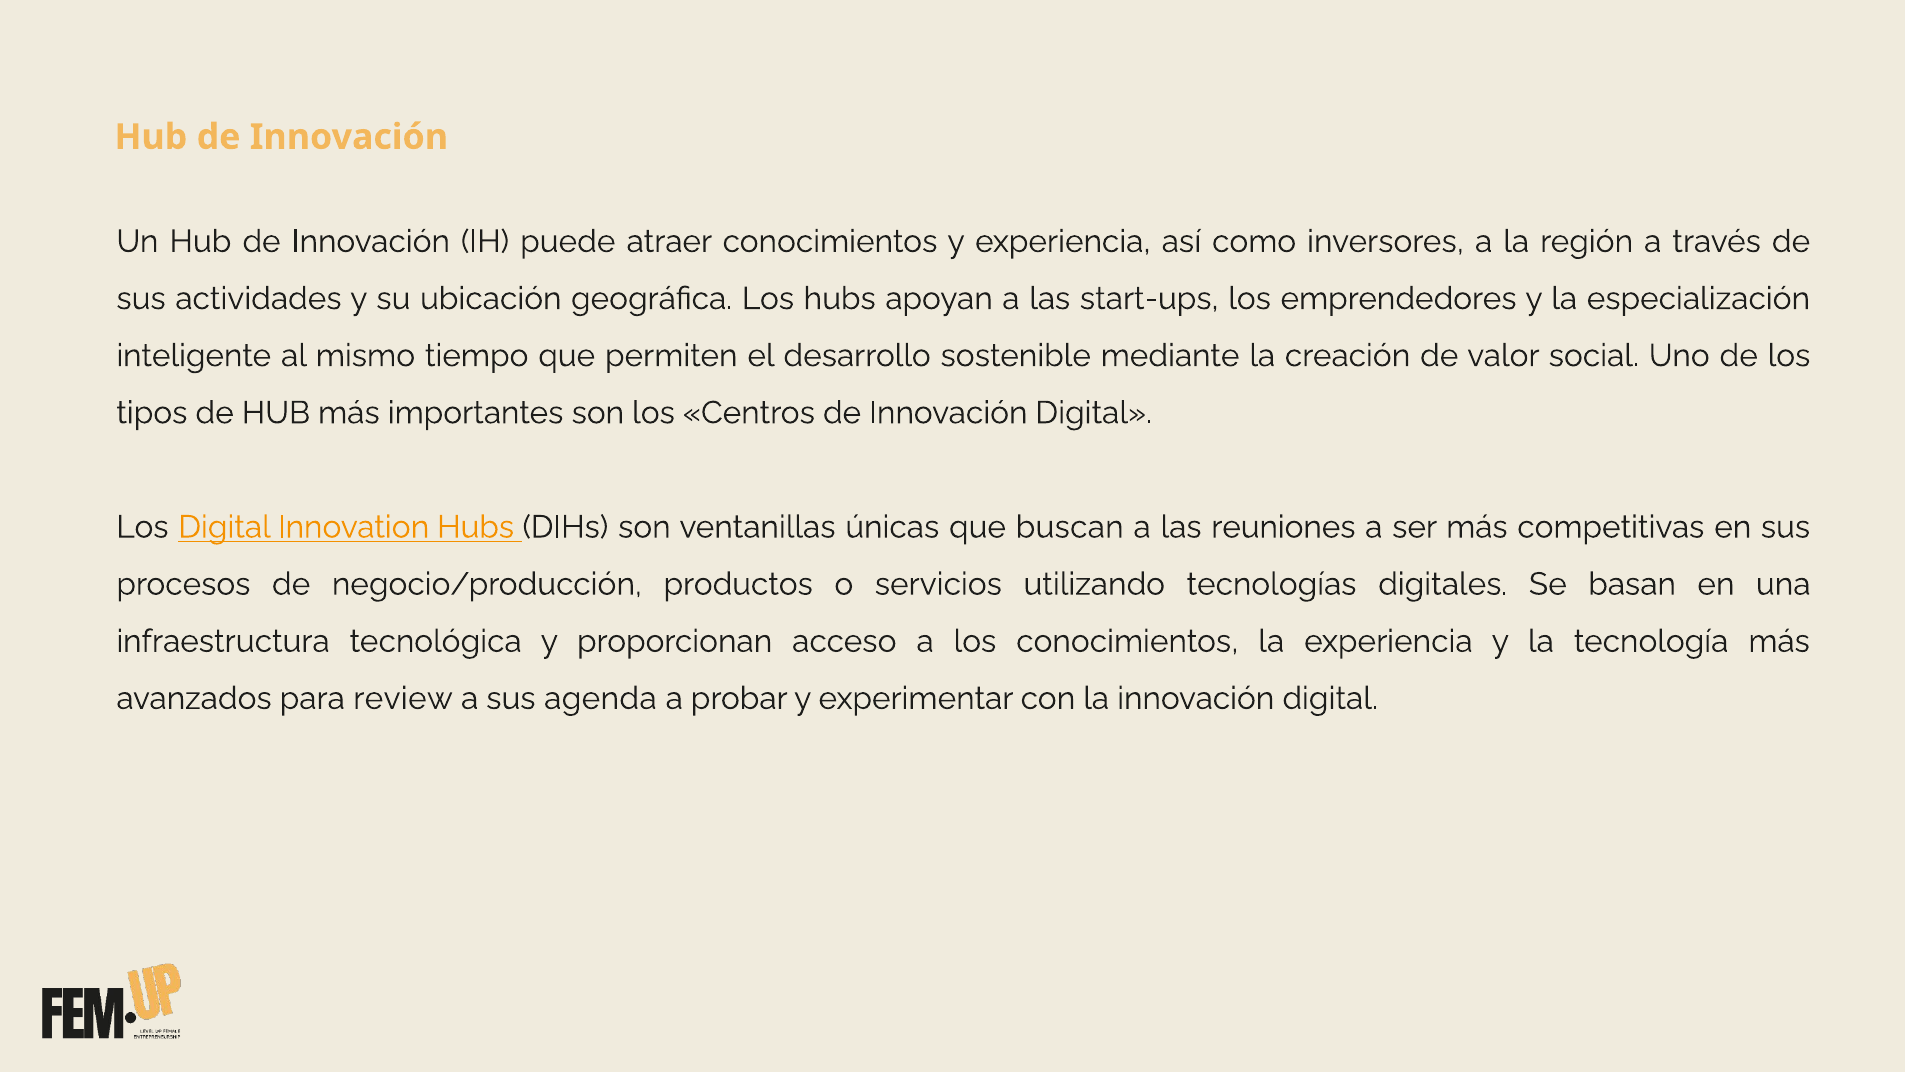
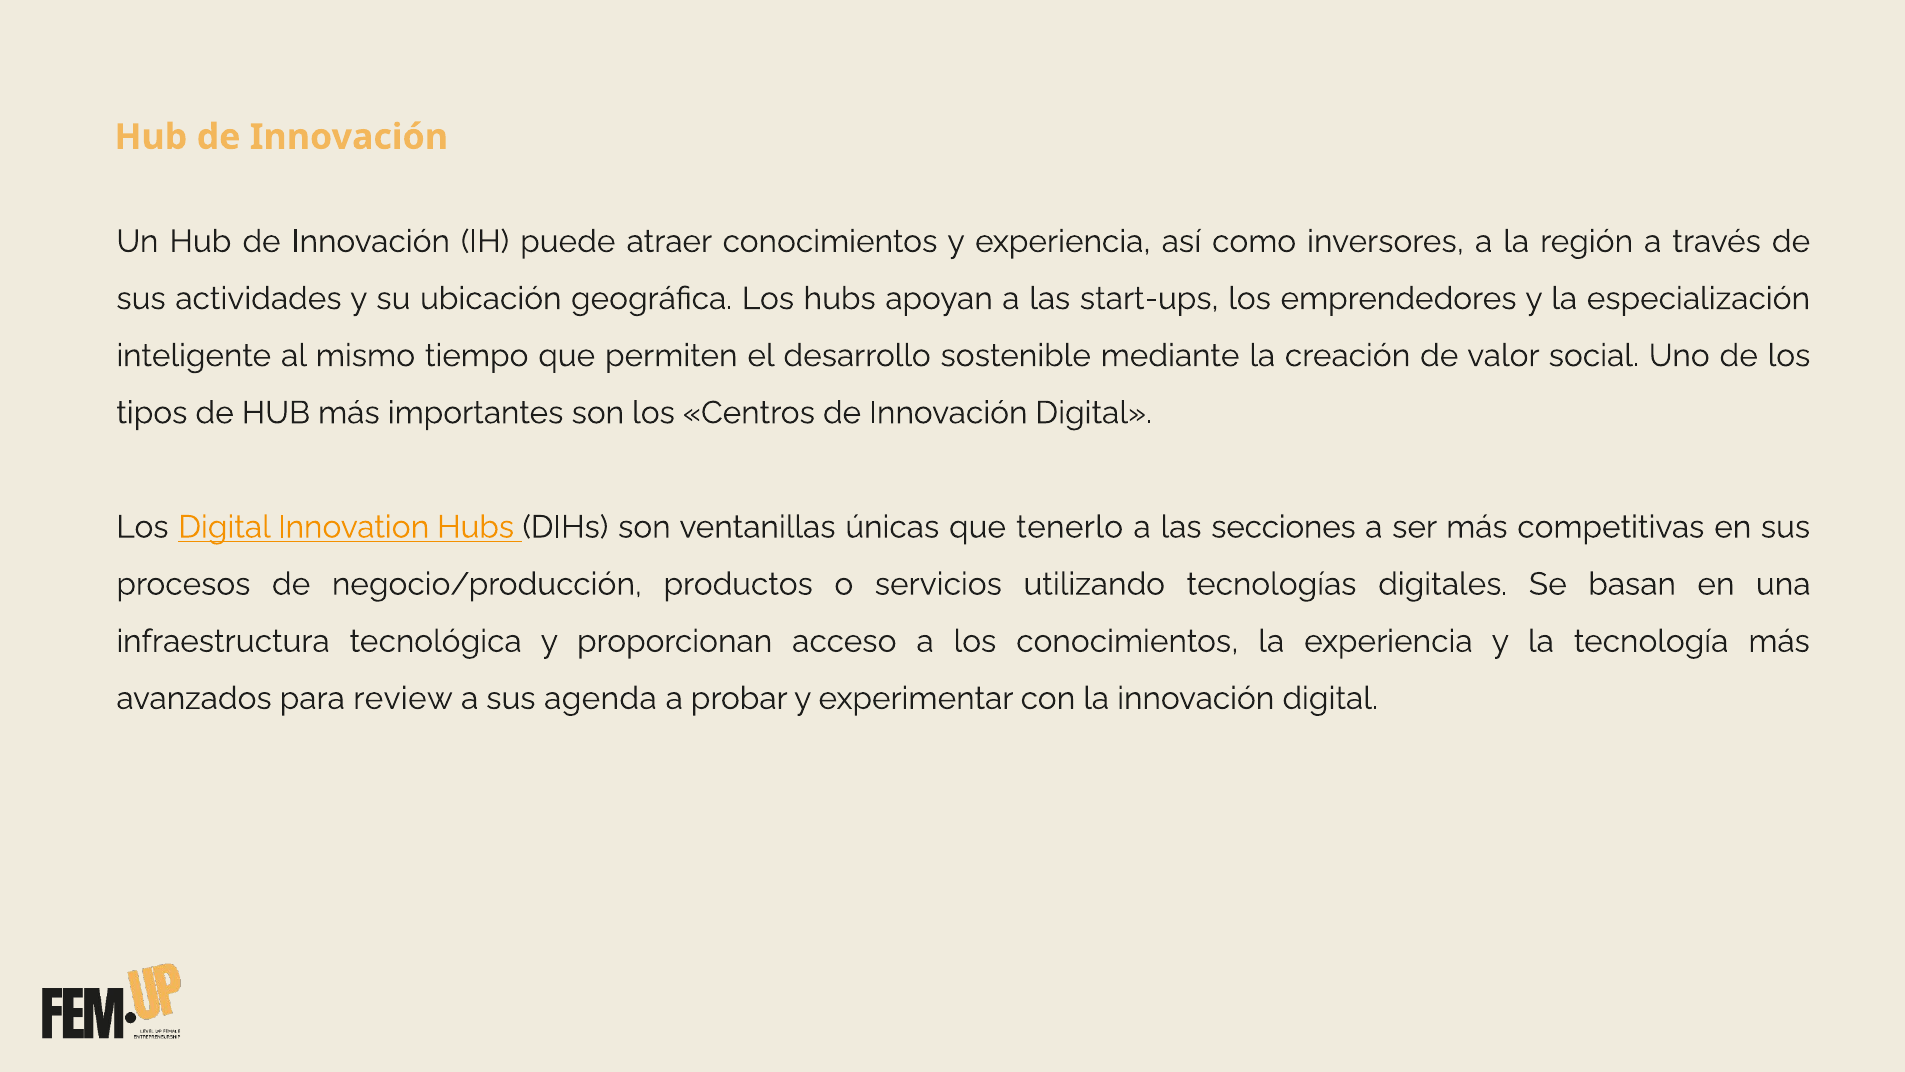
buscan: buscan -> tenerlo
reuniones: reuniones -> secciones
